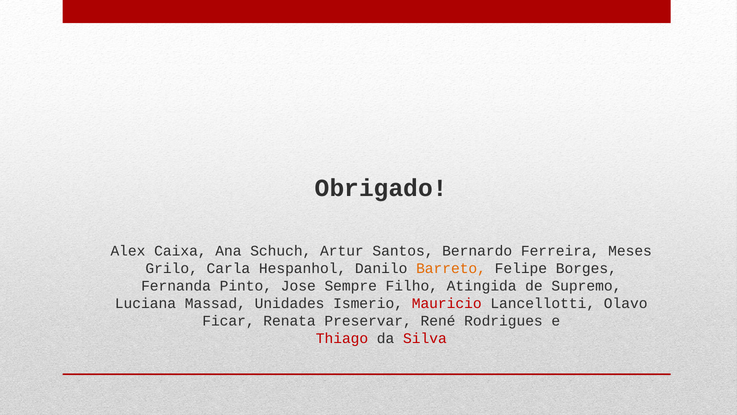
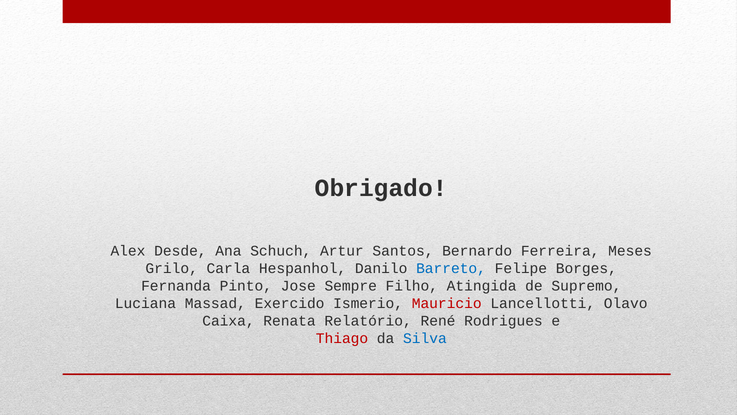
Caixa: Caixa -> Desde
Barreto colour: orange -> blue
Unidades: Unidades -> Exercido
Ficar: Ficar -> Caixa
Preservar: Preservar -> Relatório
Silva colour: red -> blue
